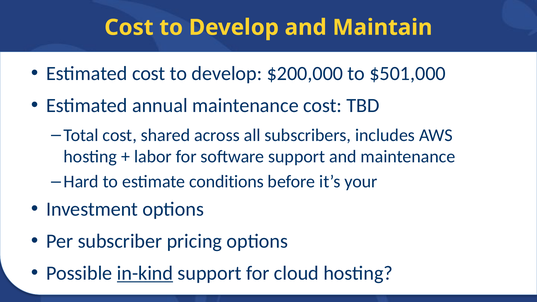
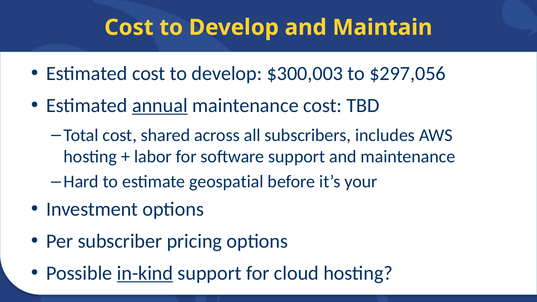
$200,000: $200,000 -> $300,003
$501,000: $501,000 -> $297,056
annual underline: none -> present
conditions: conditions -> geospatial
